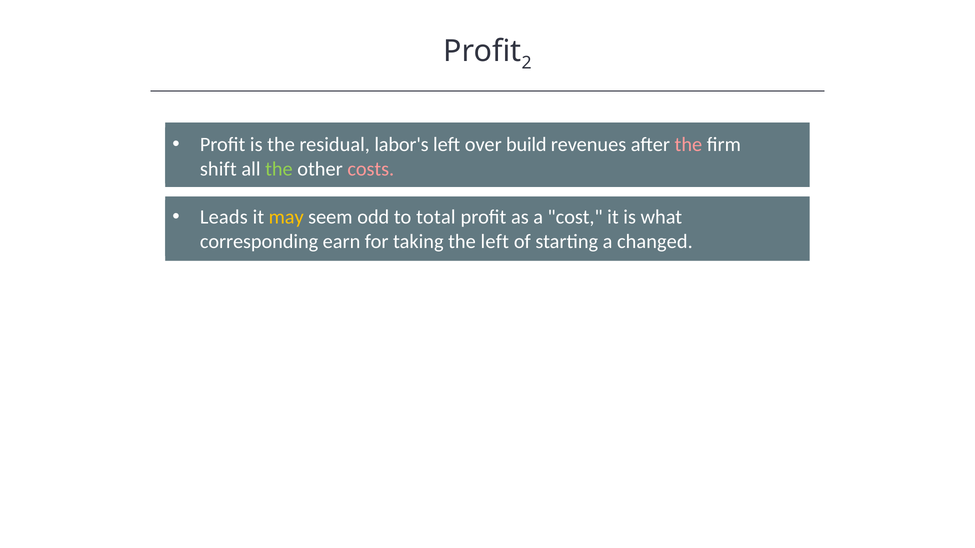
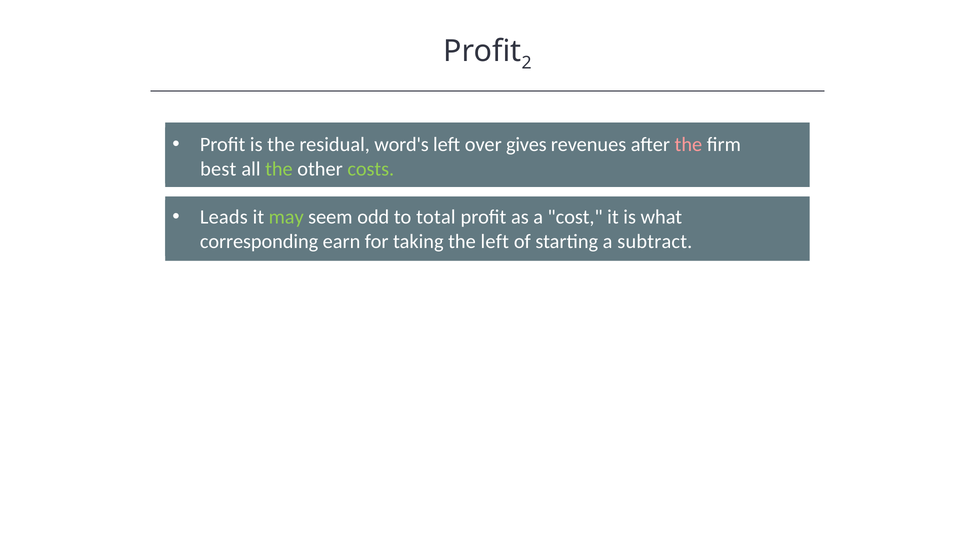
labor's: labor's -> word's
build: build -> gives
shift: shift -> best
costs colour: pink -> light green
may colour: yellow -> light green
changed: changed -> subtract
